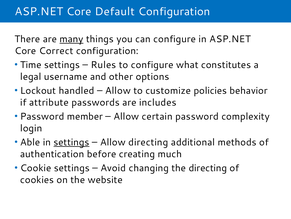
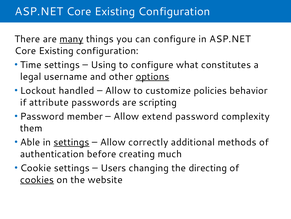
Default at (115, 12): Default -> Existing
Correct at (56, 51): Correct -> Existing
Rules: Rules -> Using
options underline: none -> present
includes: includes -> scripting
certain: certain -> extend
login: login -> them
Allow directing: directing -> correctly
Avoid: Avoid -> Users
cookies underline: none -> present
